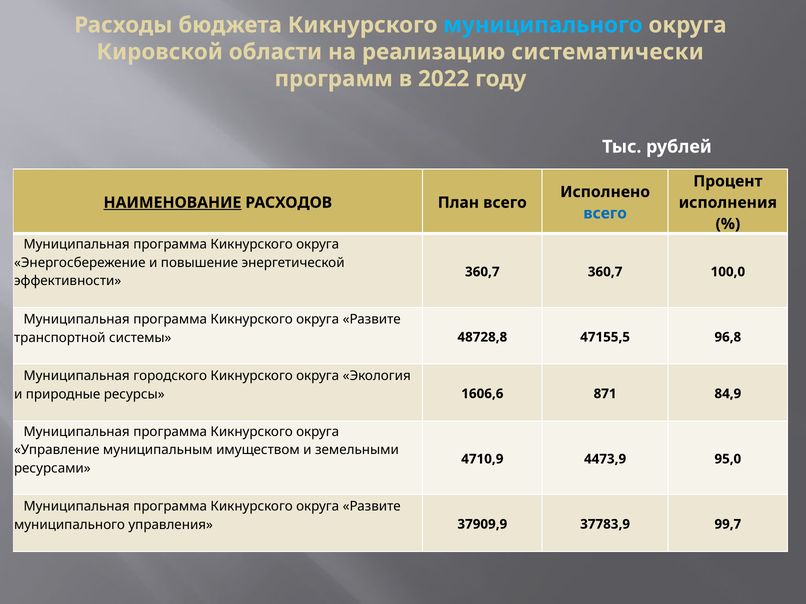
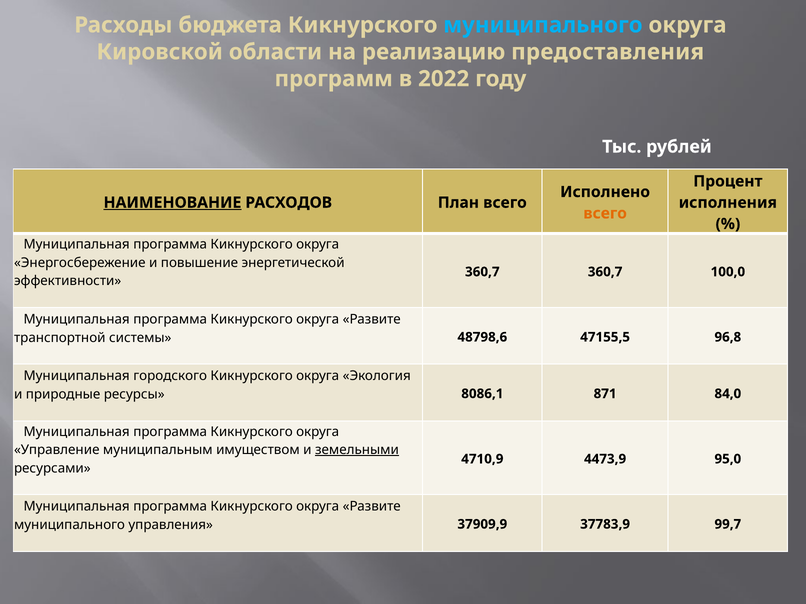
систематически: систематически -> предоставления
всего at (605, 213) colour: blue -> orange
48728,8: 48728,8 -> 48798,6
1606,6: 1606,6 -> 8086,1
84,9: 84,9 -> 84,0
земельными underline: none -> present
